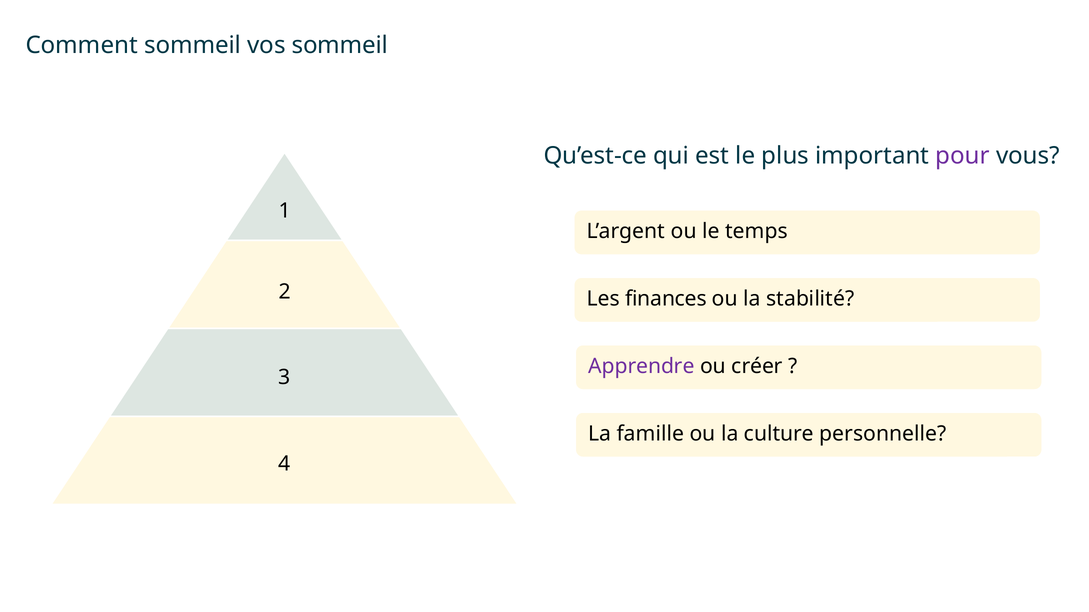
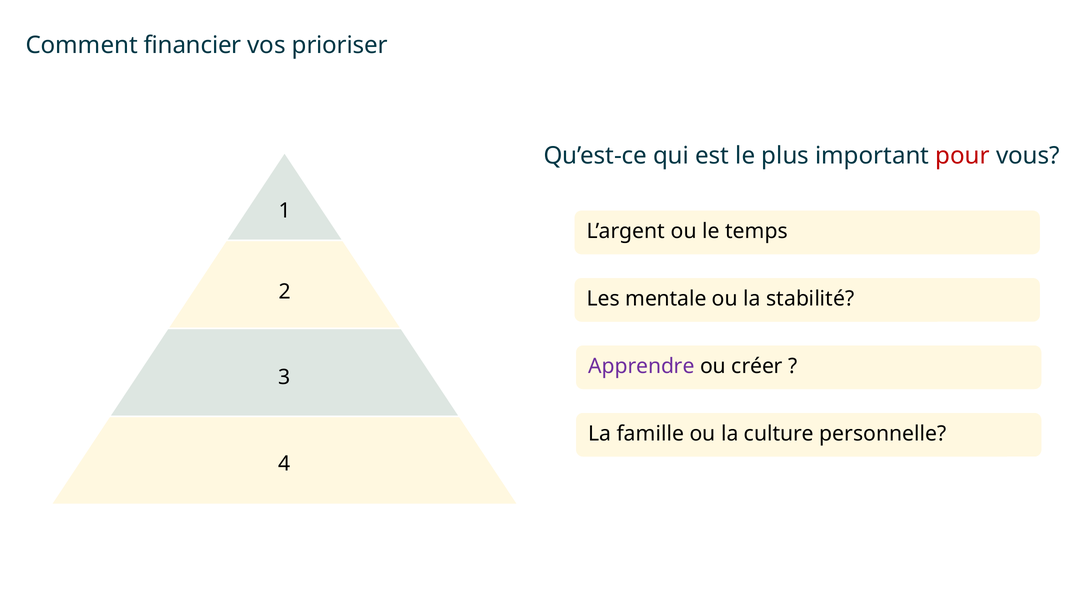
Comment sommeil: sommeil -> financier
vos sommeil: sommeil -> prioriser
pour colour: purple -> red
finances: finances -> mentale
